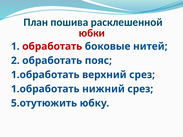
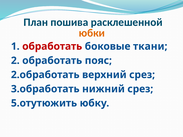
юбки colour: red -> orange
нитей: нитей -> ткани
1.обработать at (45, 75): 1.обработать -> 2.обработать
1.обработать at (45, 89): 1.обработать -> 3.обработать
